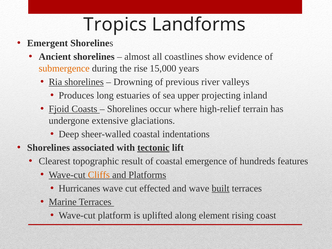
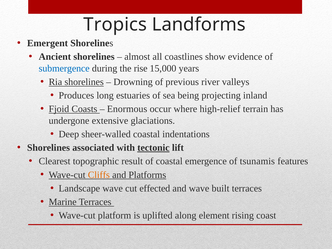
submergence colour: orange -> blue
upper: upper -> being
Shorelines at (127, 109): Shorelines -> Enormous
hundreds: hundreds -> tsunamis
Hurricanes: Hurricanes -> Landscape
built underline: present -> none
